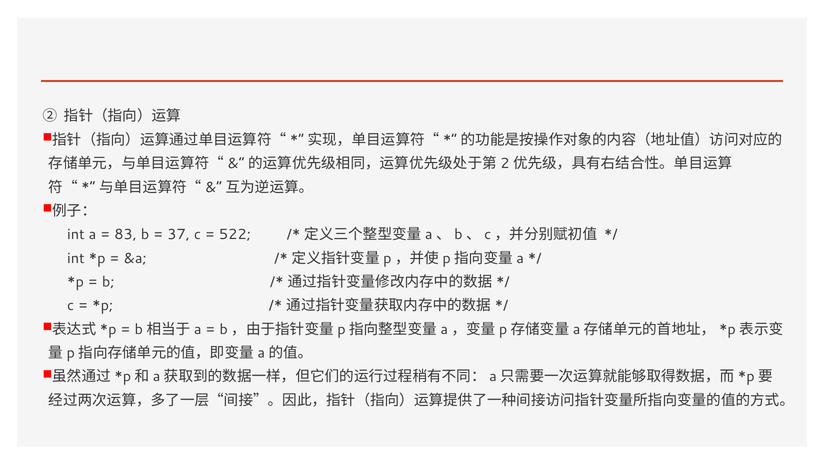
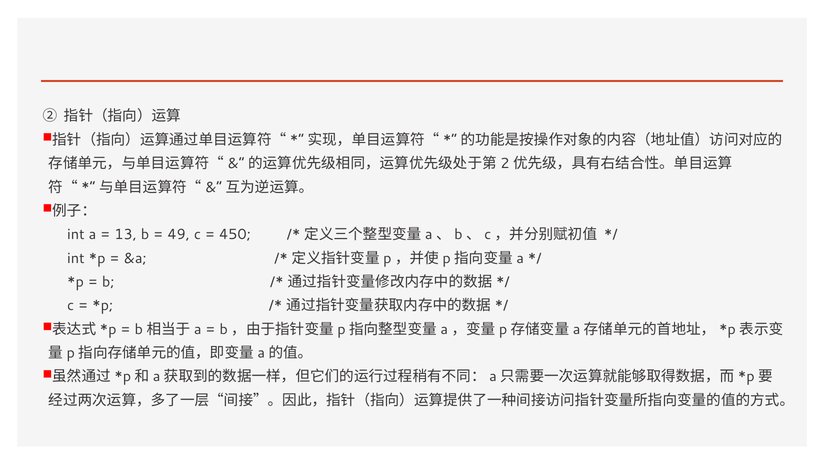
83: 83 -> 13
37: 37 -> 49
522: 522 -> 450
